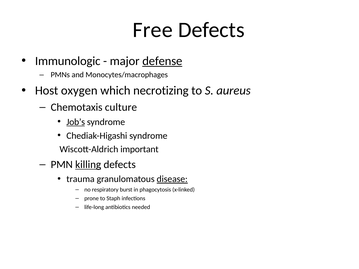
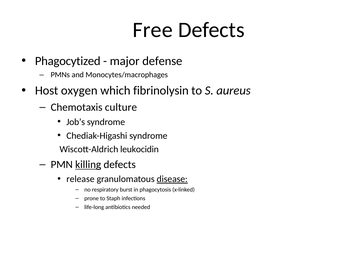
Immunologic: Immunologic -> Phagocytized
defense underline: present -> none
necrotizing: necrotizing -> fibrinolysin
Job’s underline: present -> none
important: important -> leukocidin
trauma: trauma -> release
